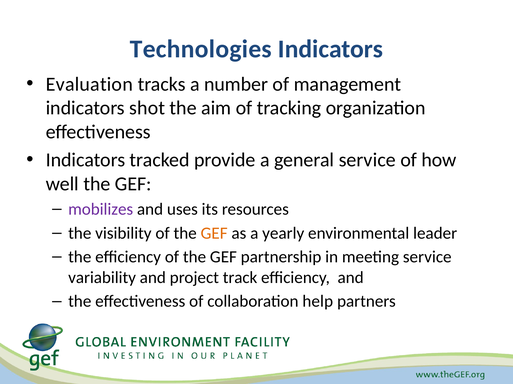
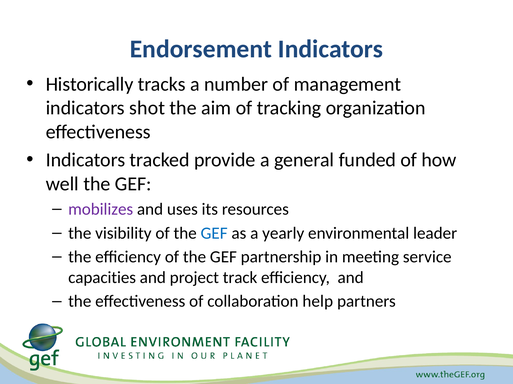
Technologies: Technologies -> Endorsement
Evaluation: Evaluation -> Historically
general service: service -> funded
GEF at (214, 234) colour: orange -> blue
variability: variability -> capacities
